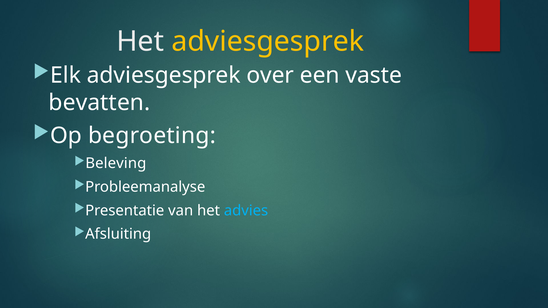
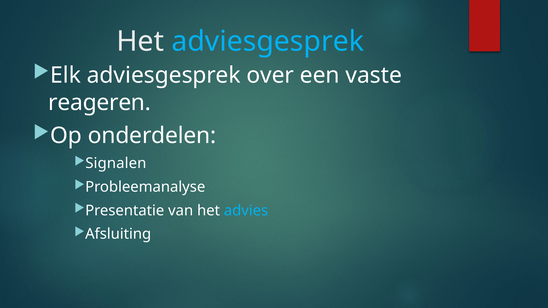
adviesgesprek at (268, 42) colour: yellow -> light blue
bevatten: bevatten -> reageren
begroeting: begroeting -> onderdelen
Beleving: Beleving -> Signalen
